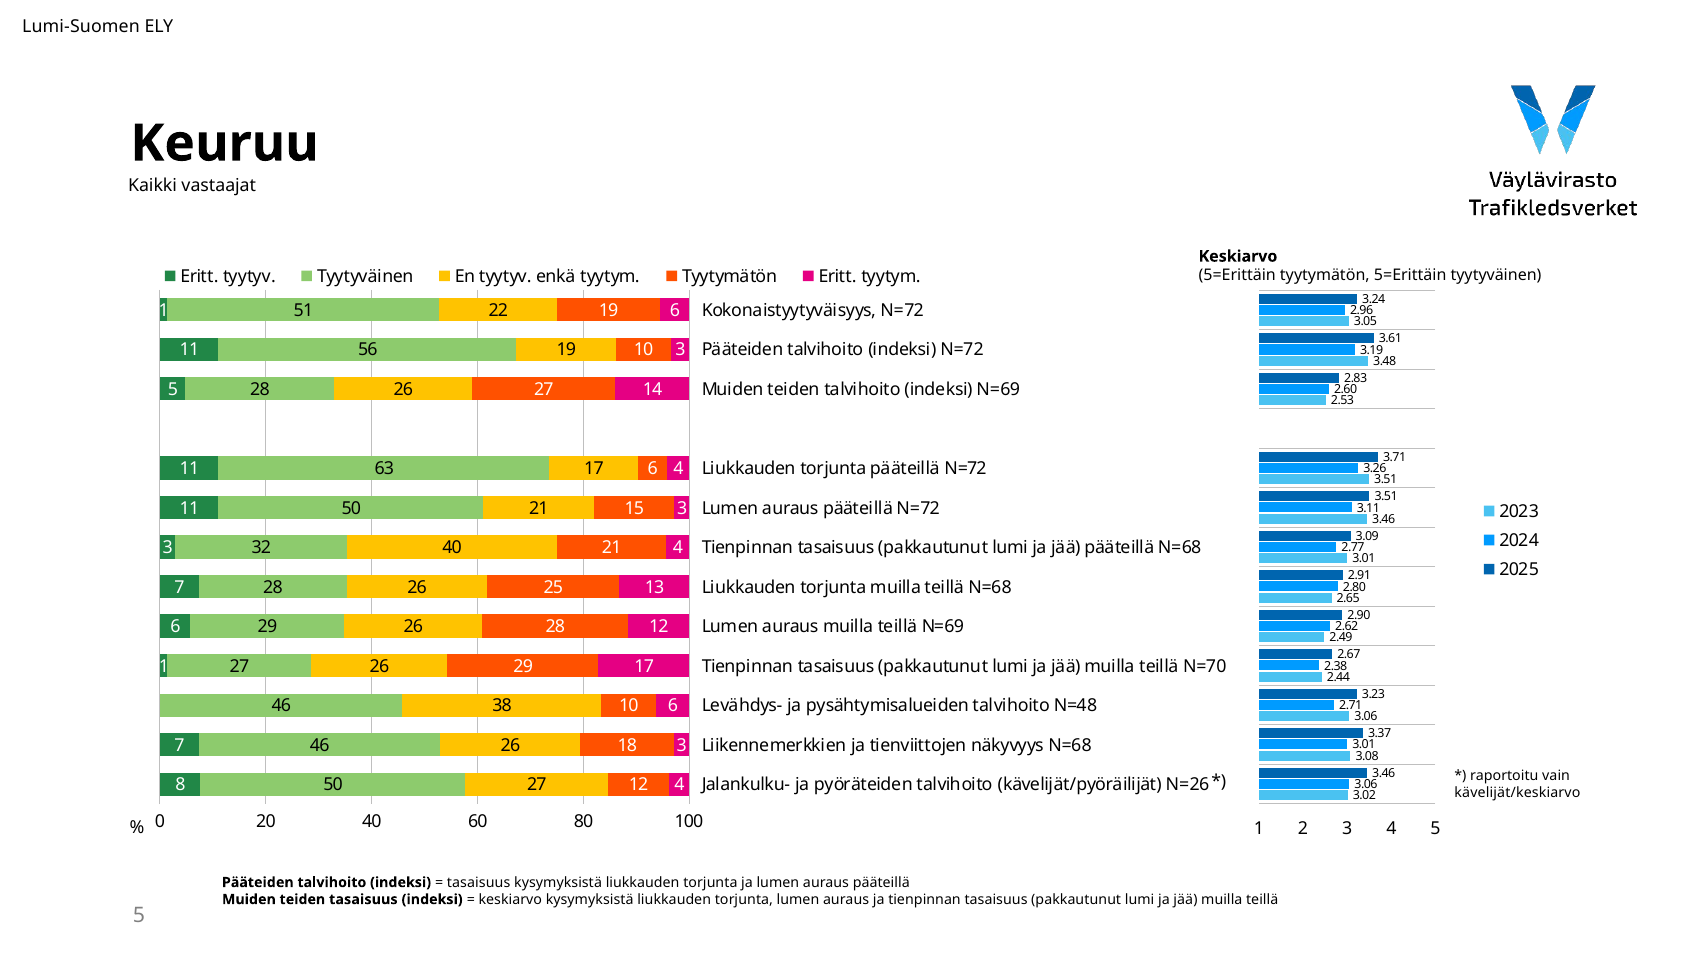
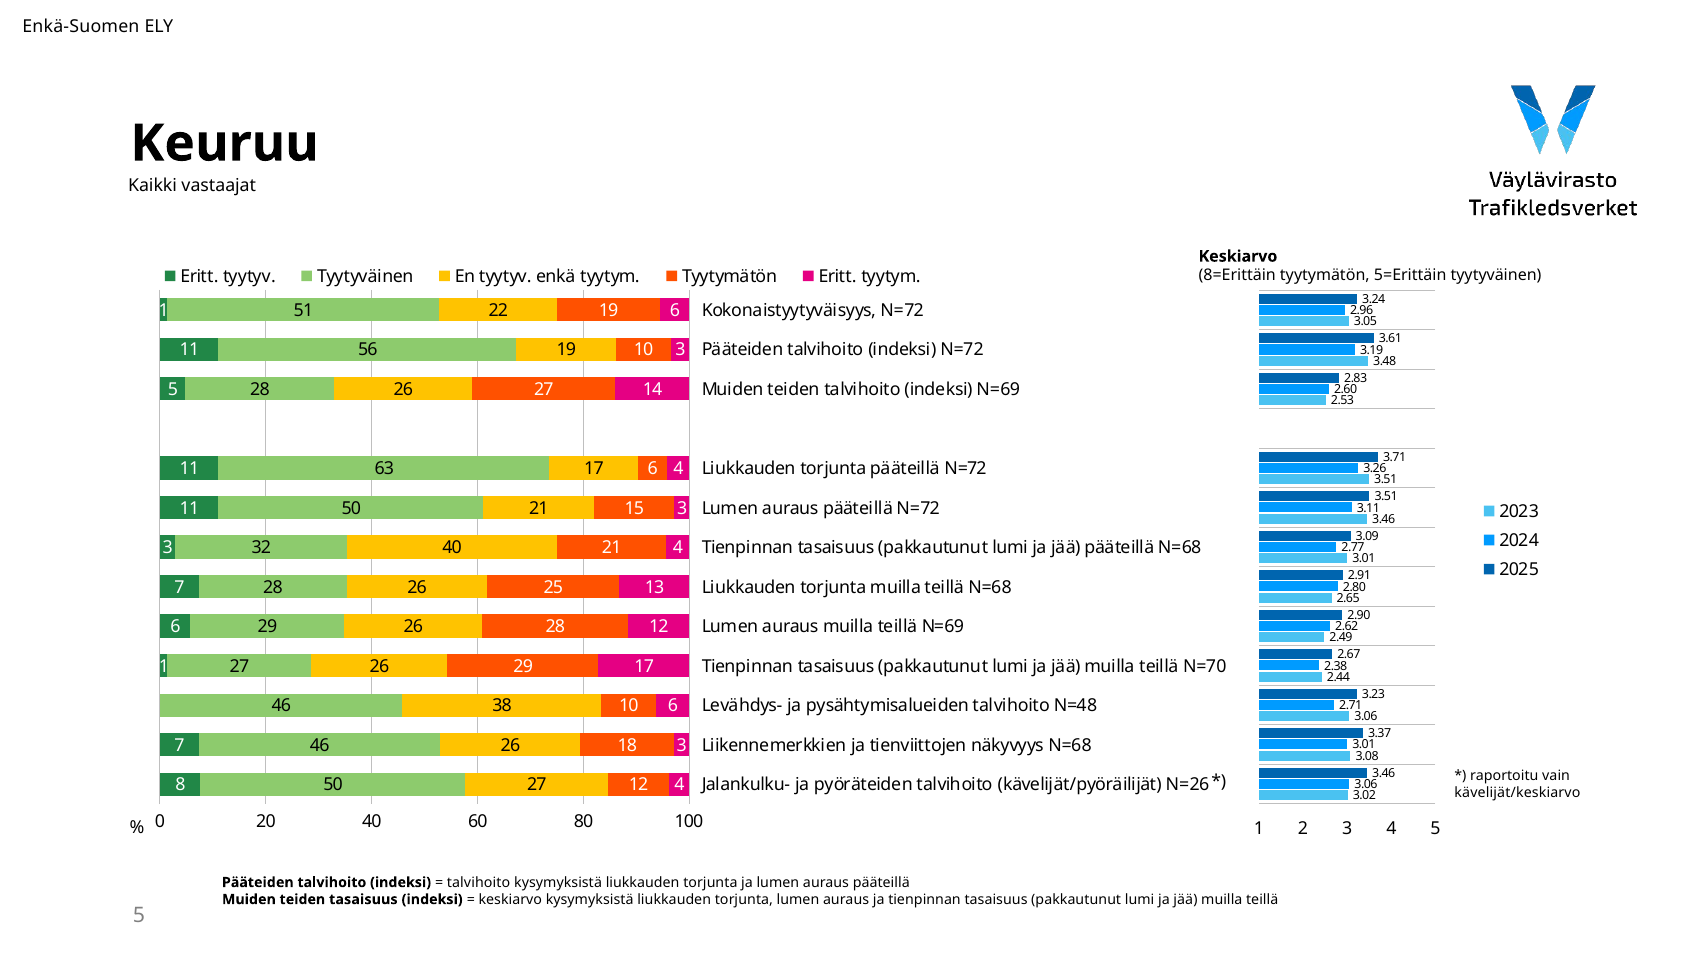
Lumi-Suomen: Lumi-Suomen -> Enkä-Suomen
5=Erittäin at (1237, 276): 5=Erittäin -> 8=Erittäin
tasaisuus at (479, 883): tasaisuus -> talvihoito
